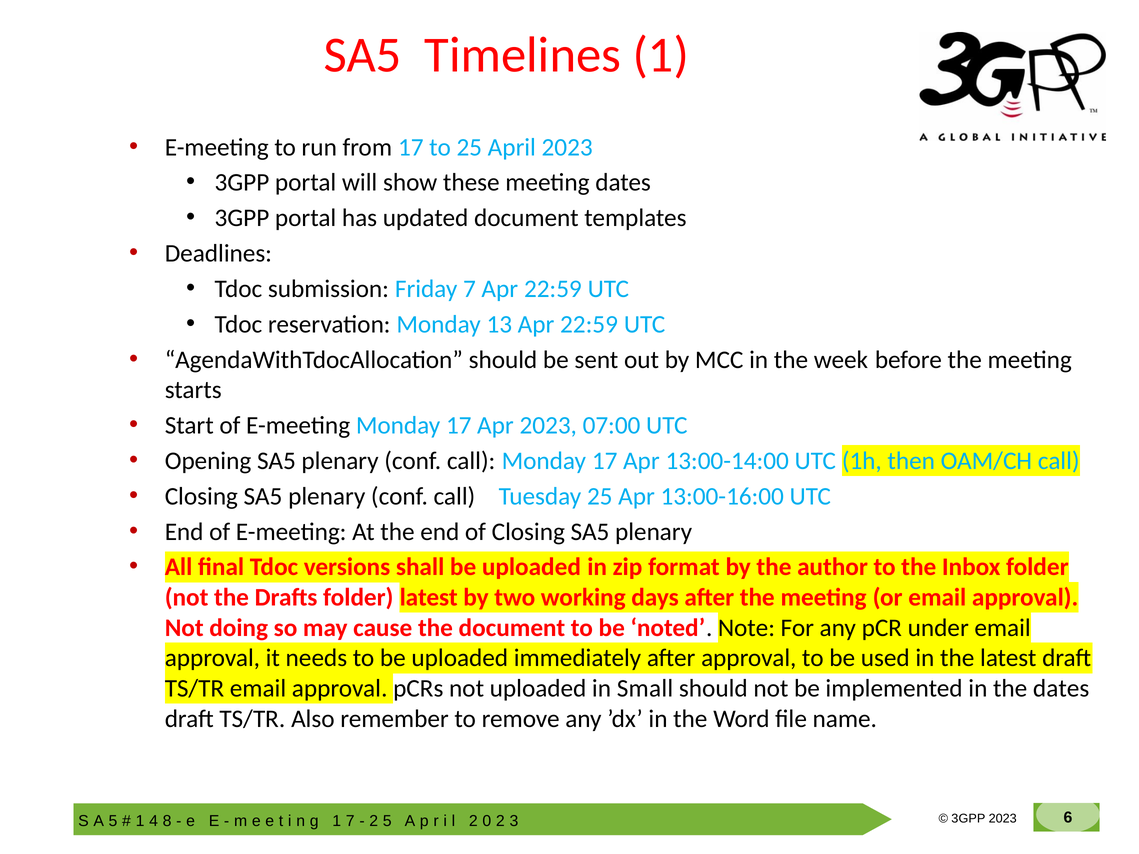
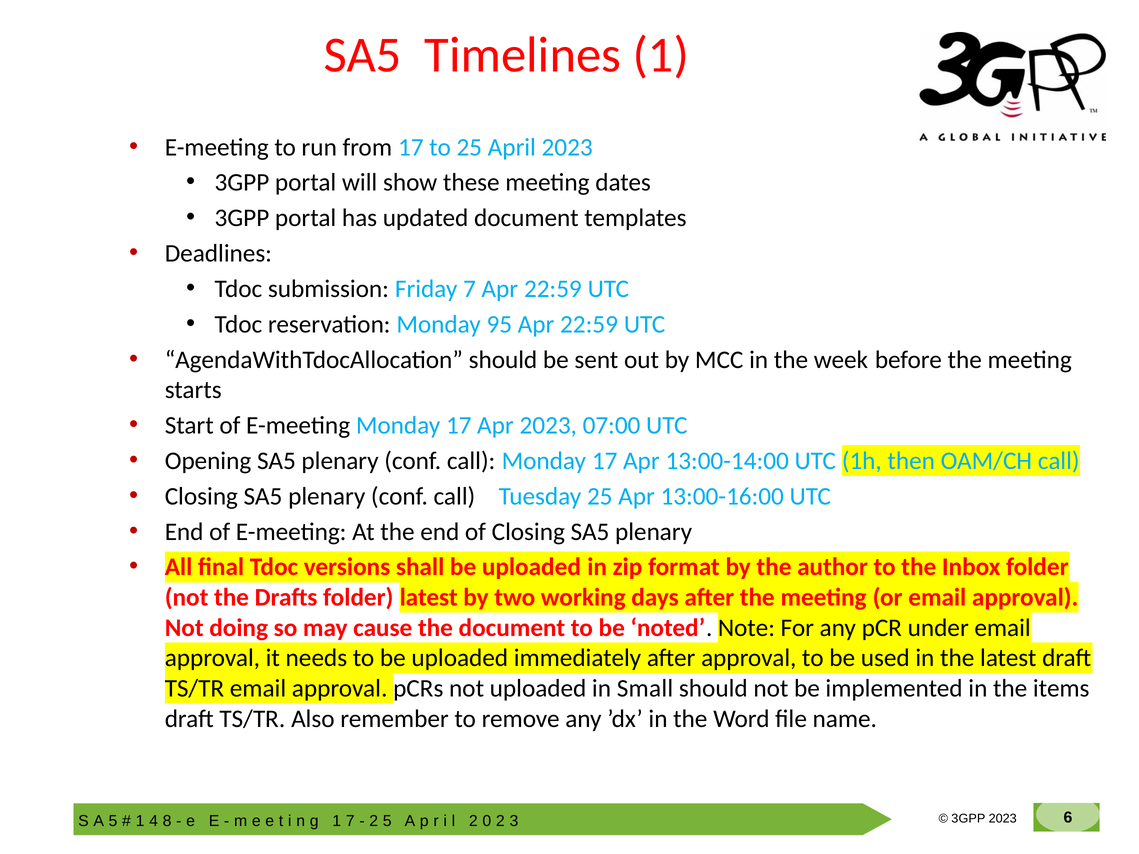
13: 13 -> 95
the dates: dates -> items
